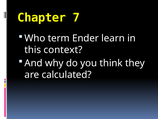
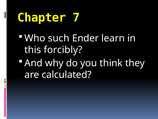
term: term -> such
context: context -> forcibly
